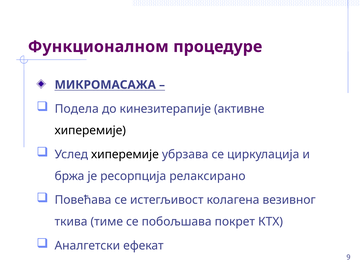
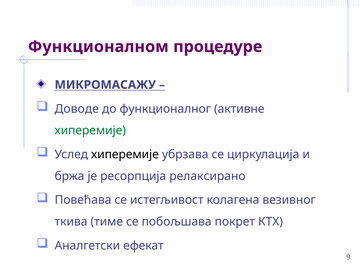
МИКРОМАСАЖА: МИКРОМАСАЖА -> МИКРОМАСАЖУ
Подела: Подела -> Доводе
кинезитерапије: кинезитерапије -> функционалног
хиперемије at (90, 130) colour: black -> green
